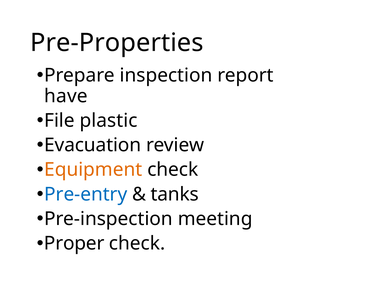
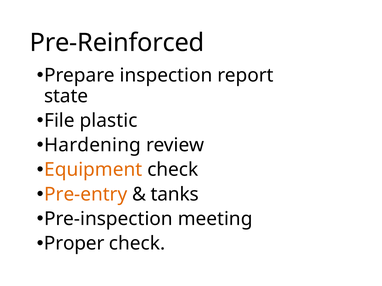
Pre-Properties: Pre-Properties -> Pre-Reinforced
have: have -> state
Evacuation: Evacuation -> Hardening
Pre-entry colour: blue -> orange
